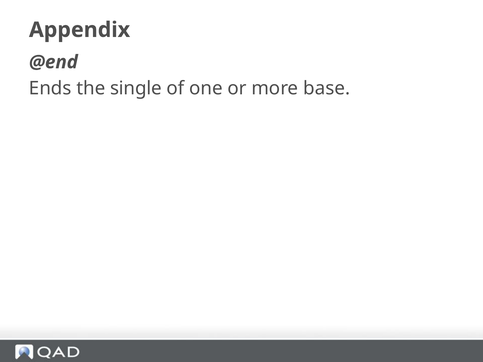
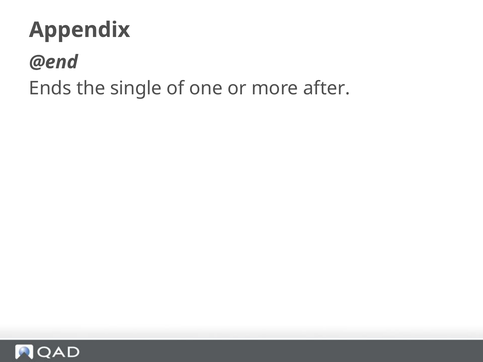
base: base -> after
